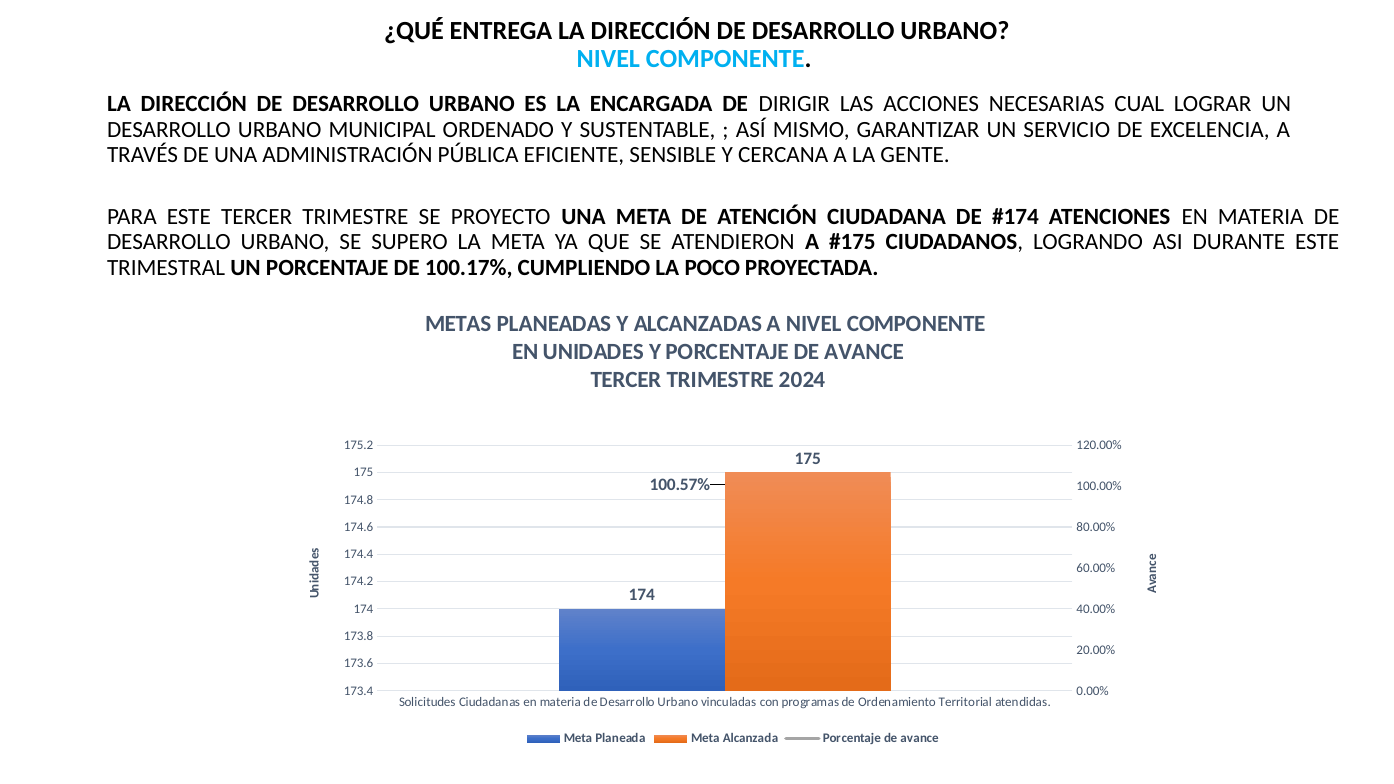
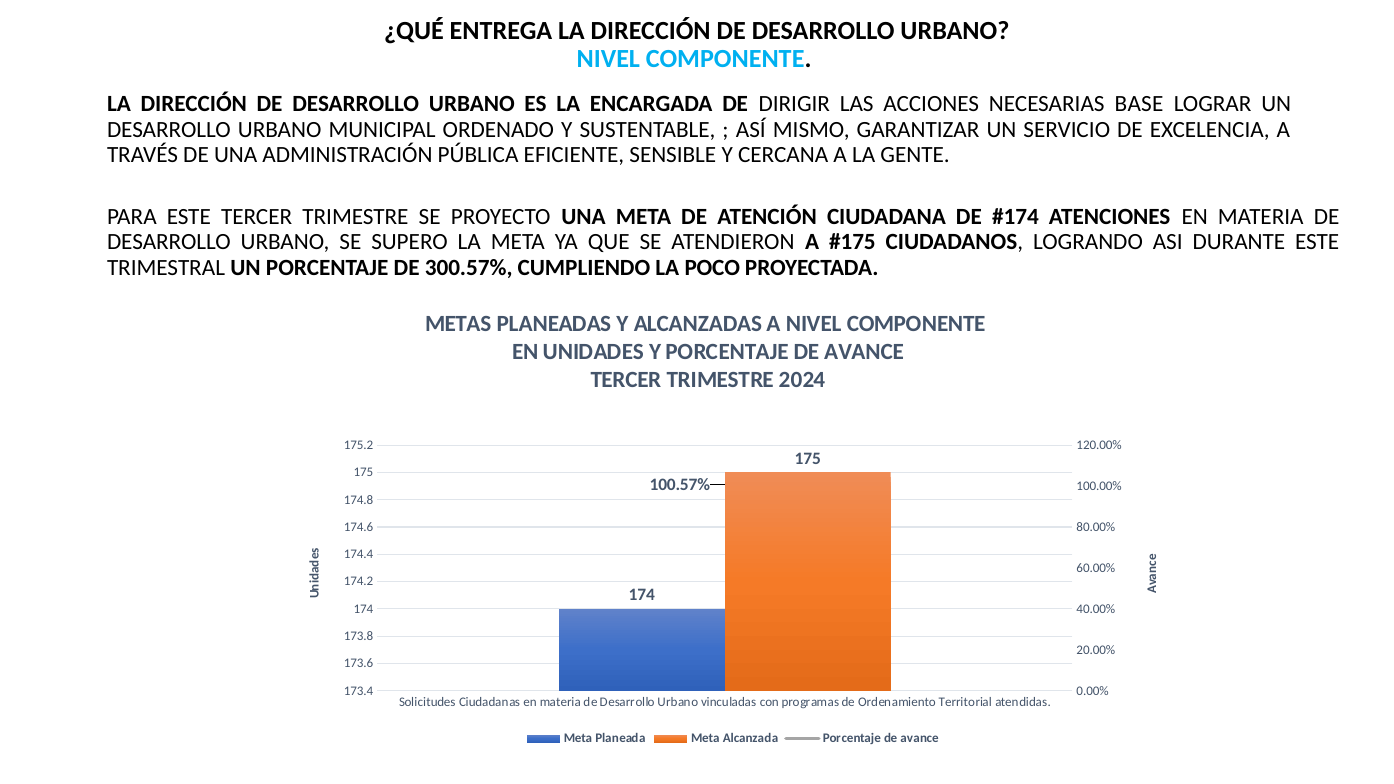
CUAL: CUAL -> BASE
100.17%: 100.17% -> 300.57%
